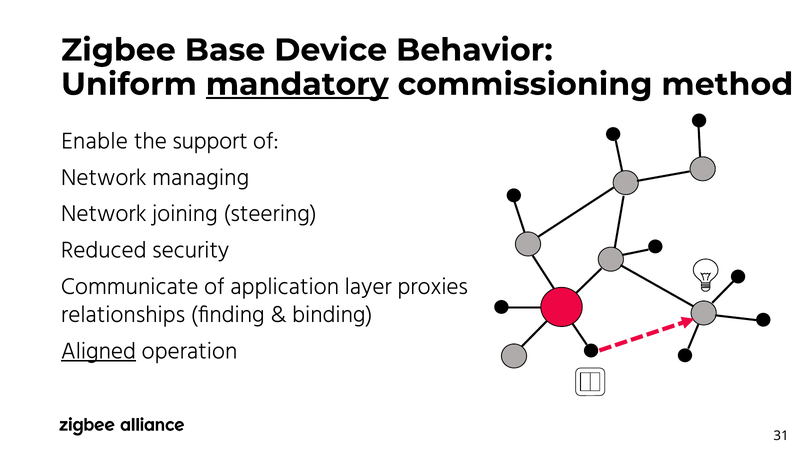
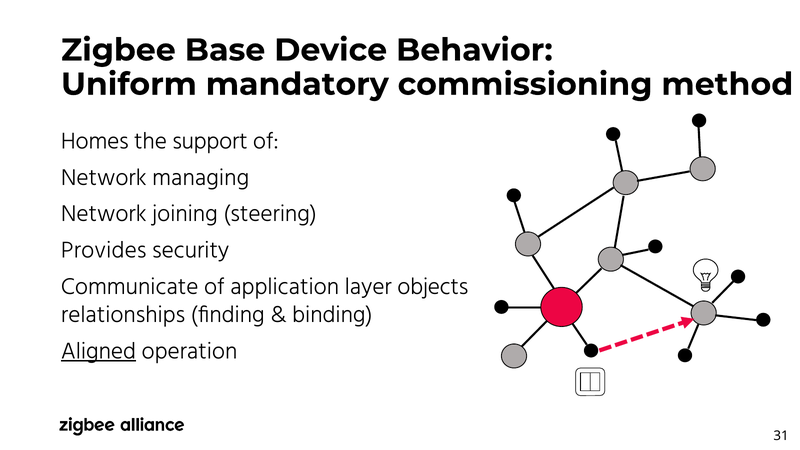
mandatory underline: present -> none
Enable: Enable -> Homes
Reduced: Reduced -> Provides
proxies: proxies -> objects
